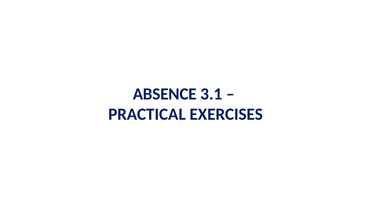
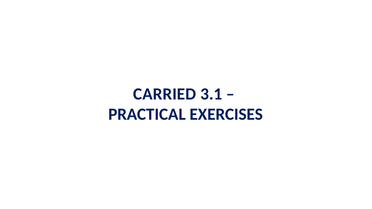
ABSENCE: ABSENCE -> CARRIED
